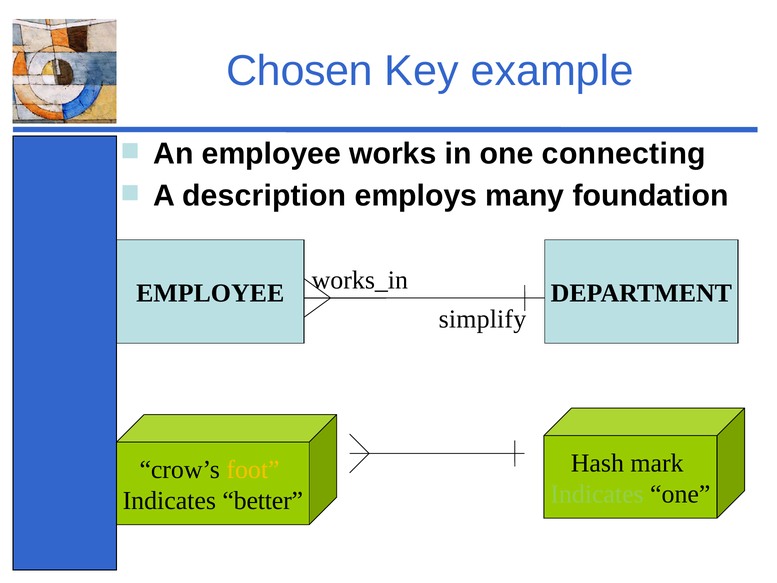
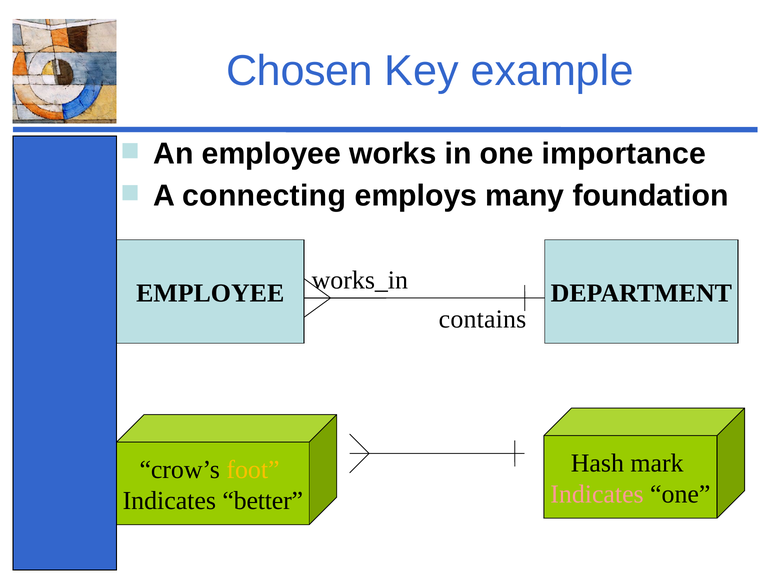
connecting: connecting -> importance
description: description -> connecting
simplify: simplify -> contains
Indicates at (597, 494) colour: light green -> pink
